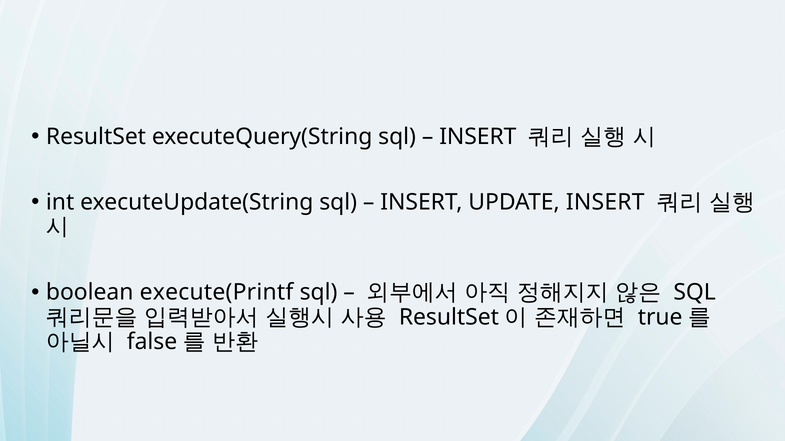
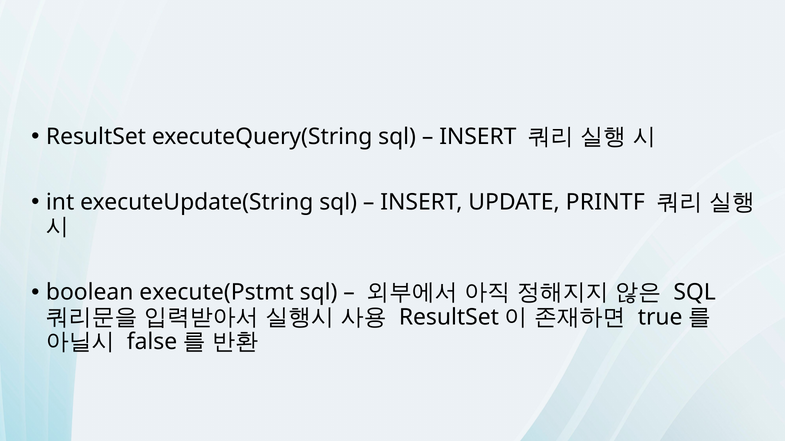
UPDATE INSERT: INSERT -> PRINTF
execute(Printf: execute(Printf -> execute(Pstmt
